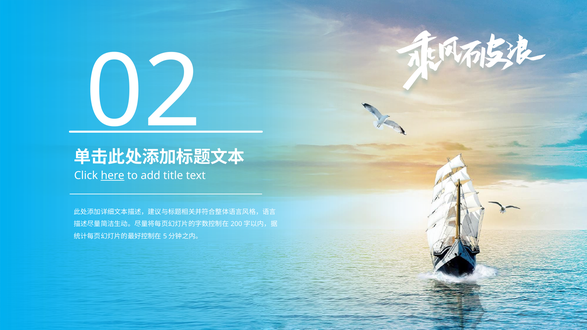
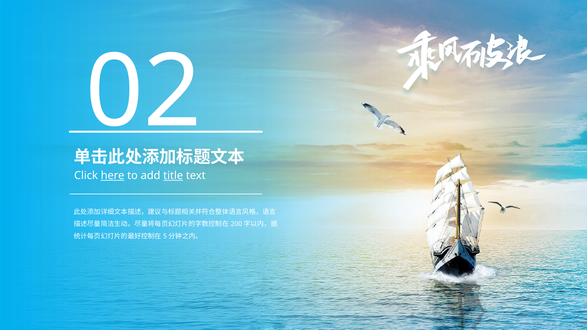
title underline: none -> present
